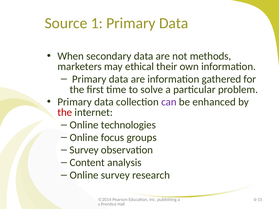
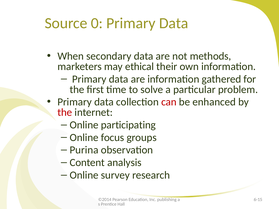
1: 1 -> 0
can colour: purple -> red
technologies: technologies -> participating
Survey at (84, 150): Survey -> Purina
